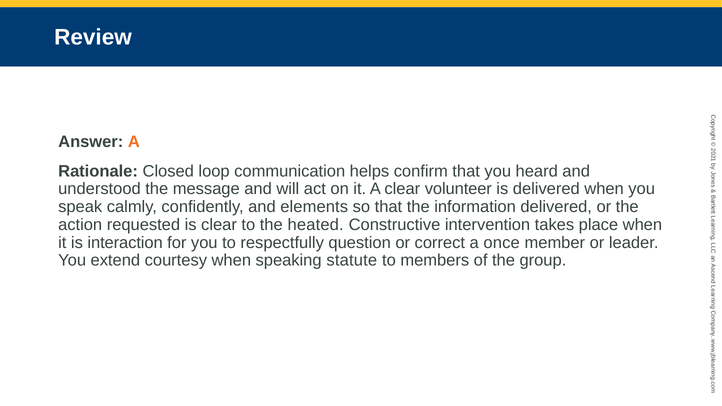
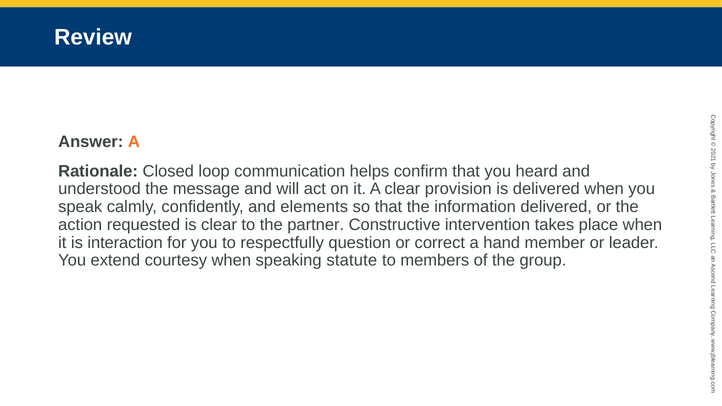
volunteer: volunteer -> provision
heated: heated -> partner
once: once -> hand
